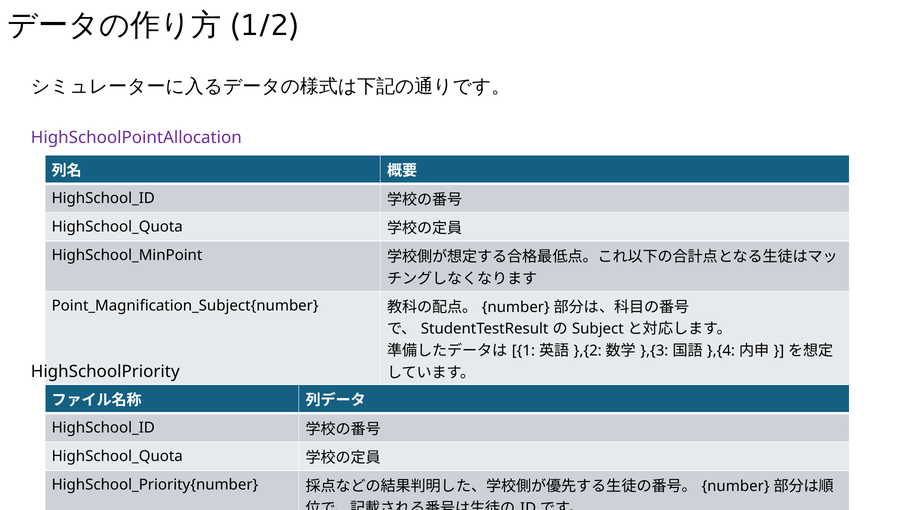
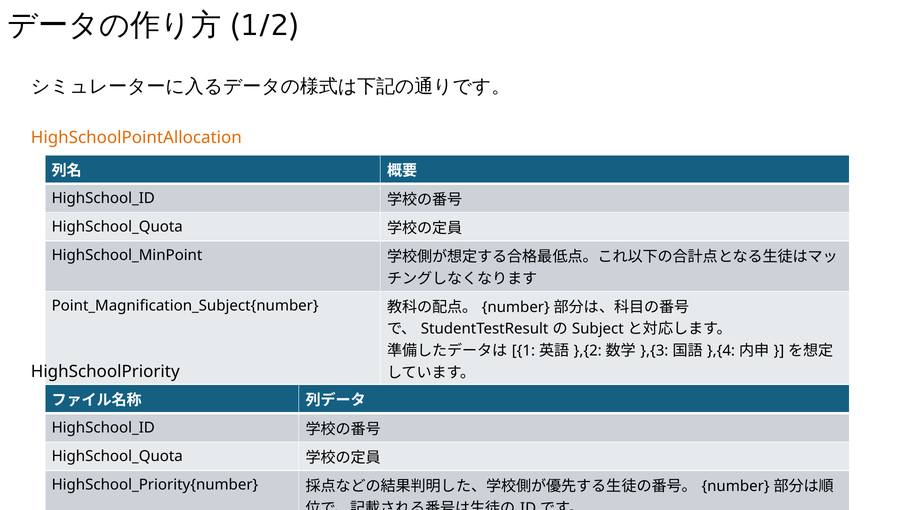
HighSchoolPointAllocation colour: purple -> orange
